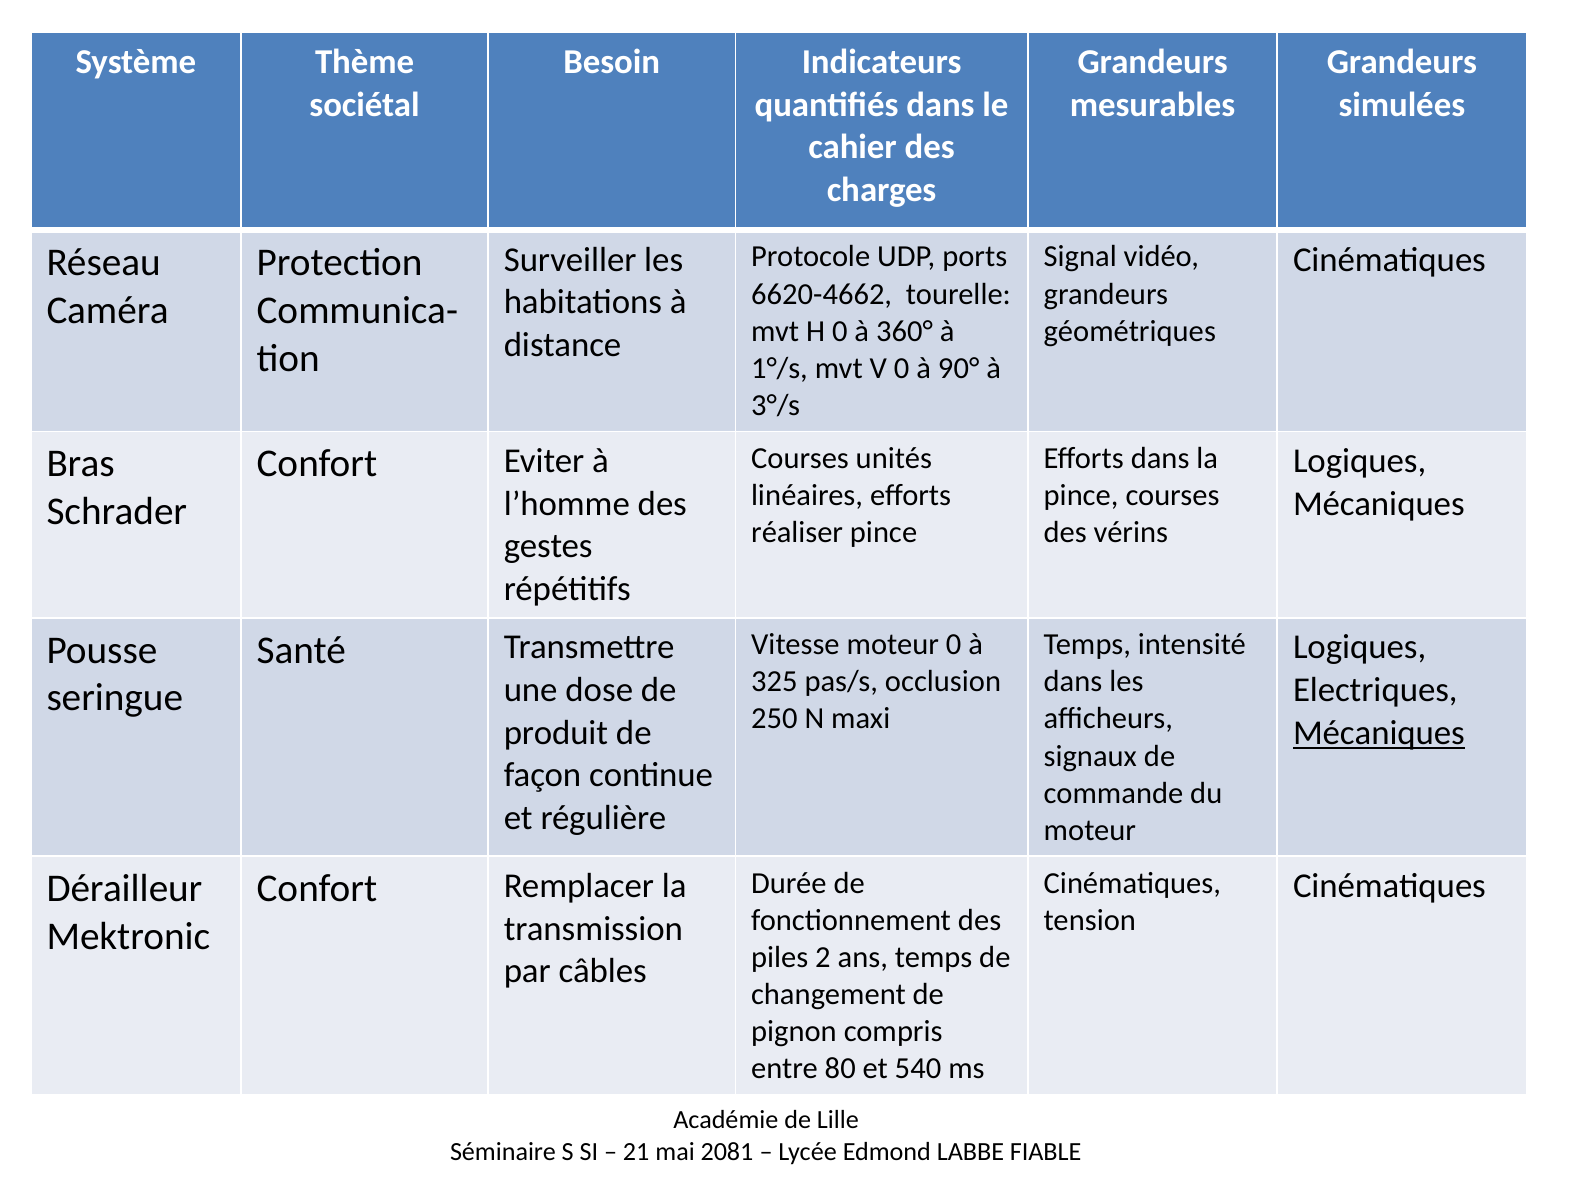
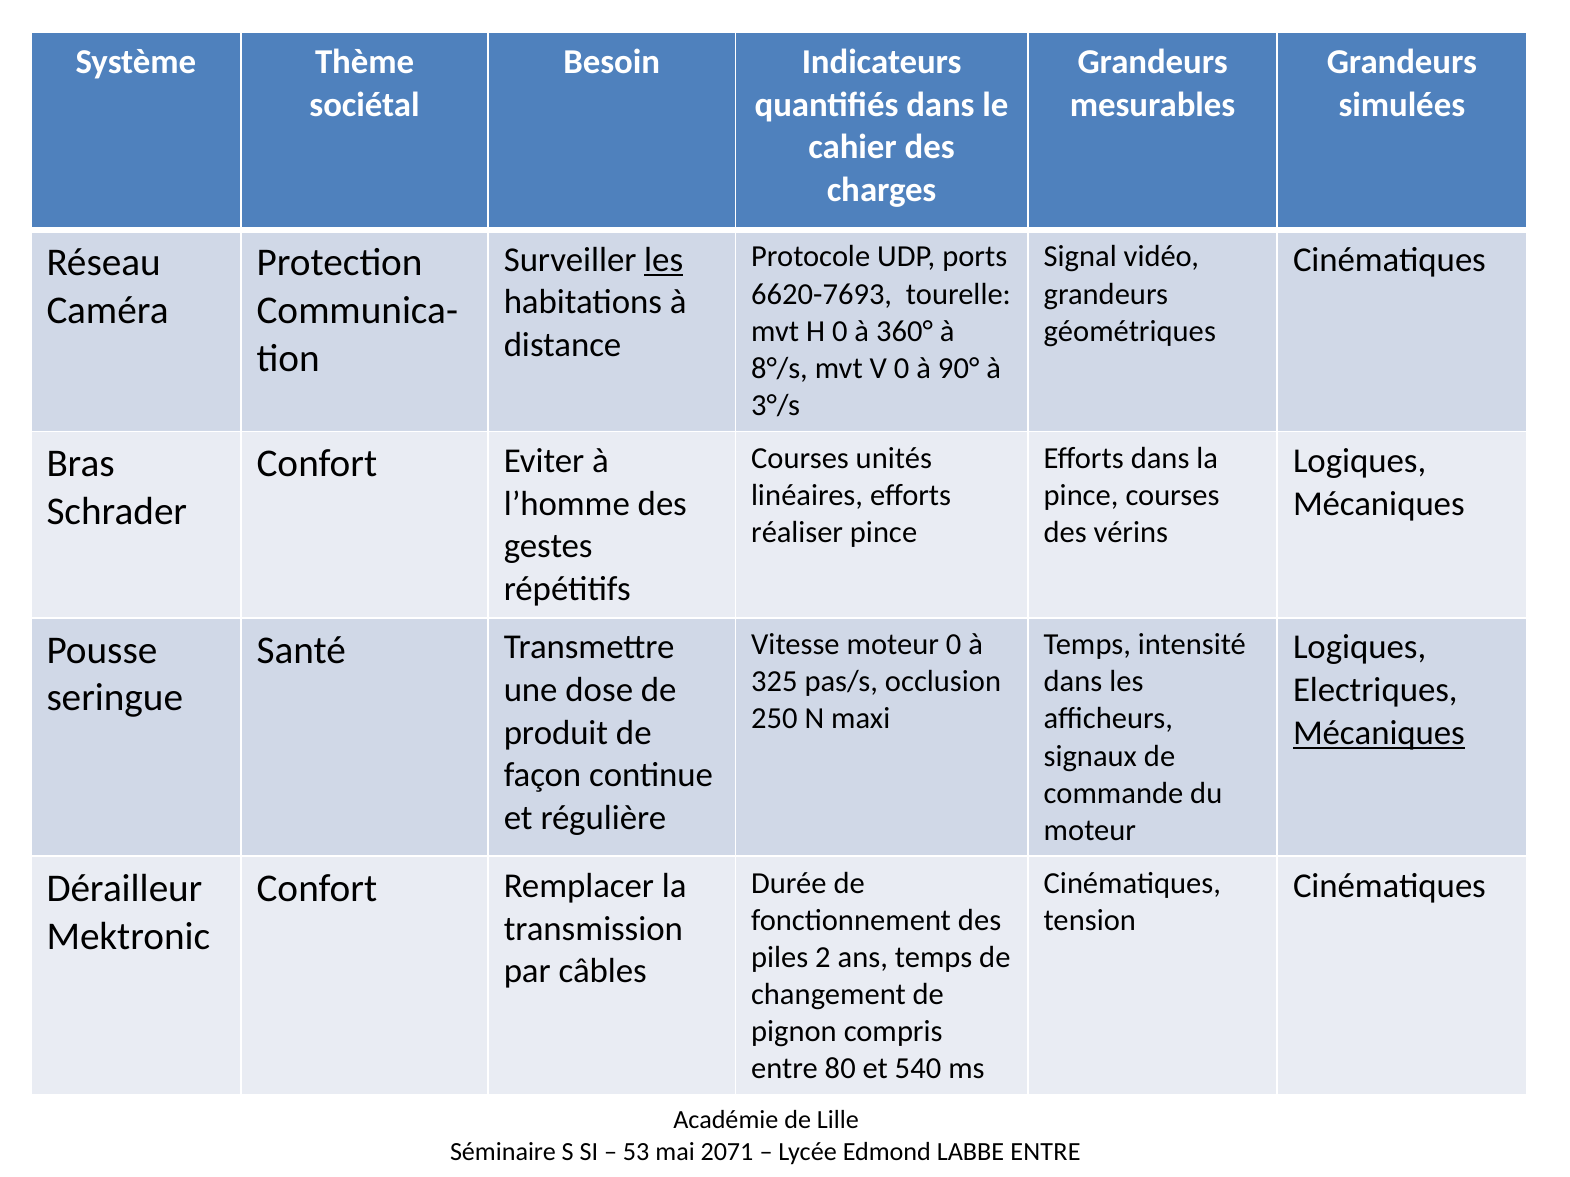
les at (664, 260) underline: none -> present
6620-4662: 6620-4662 -> 6620-7693
1°/s: 1°/s -> 8°/s
21: 21 -> 53
2081: 2081 -> 2071
LABBE FIABLE: FIABLE -> ENTRE
